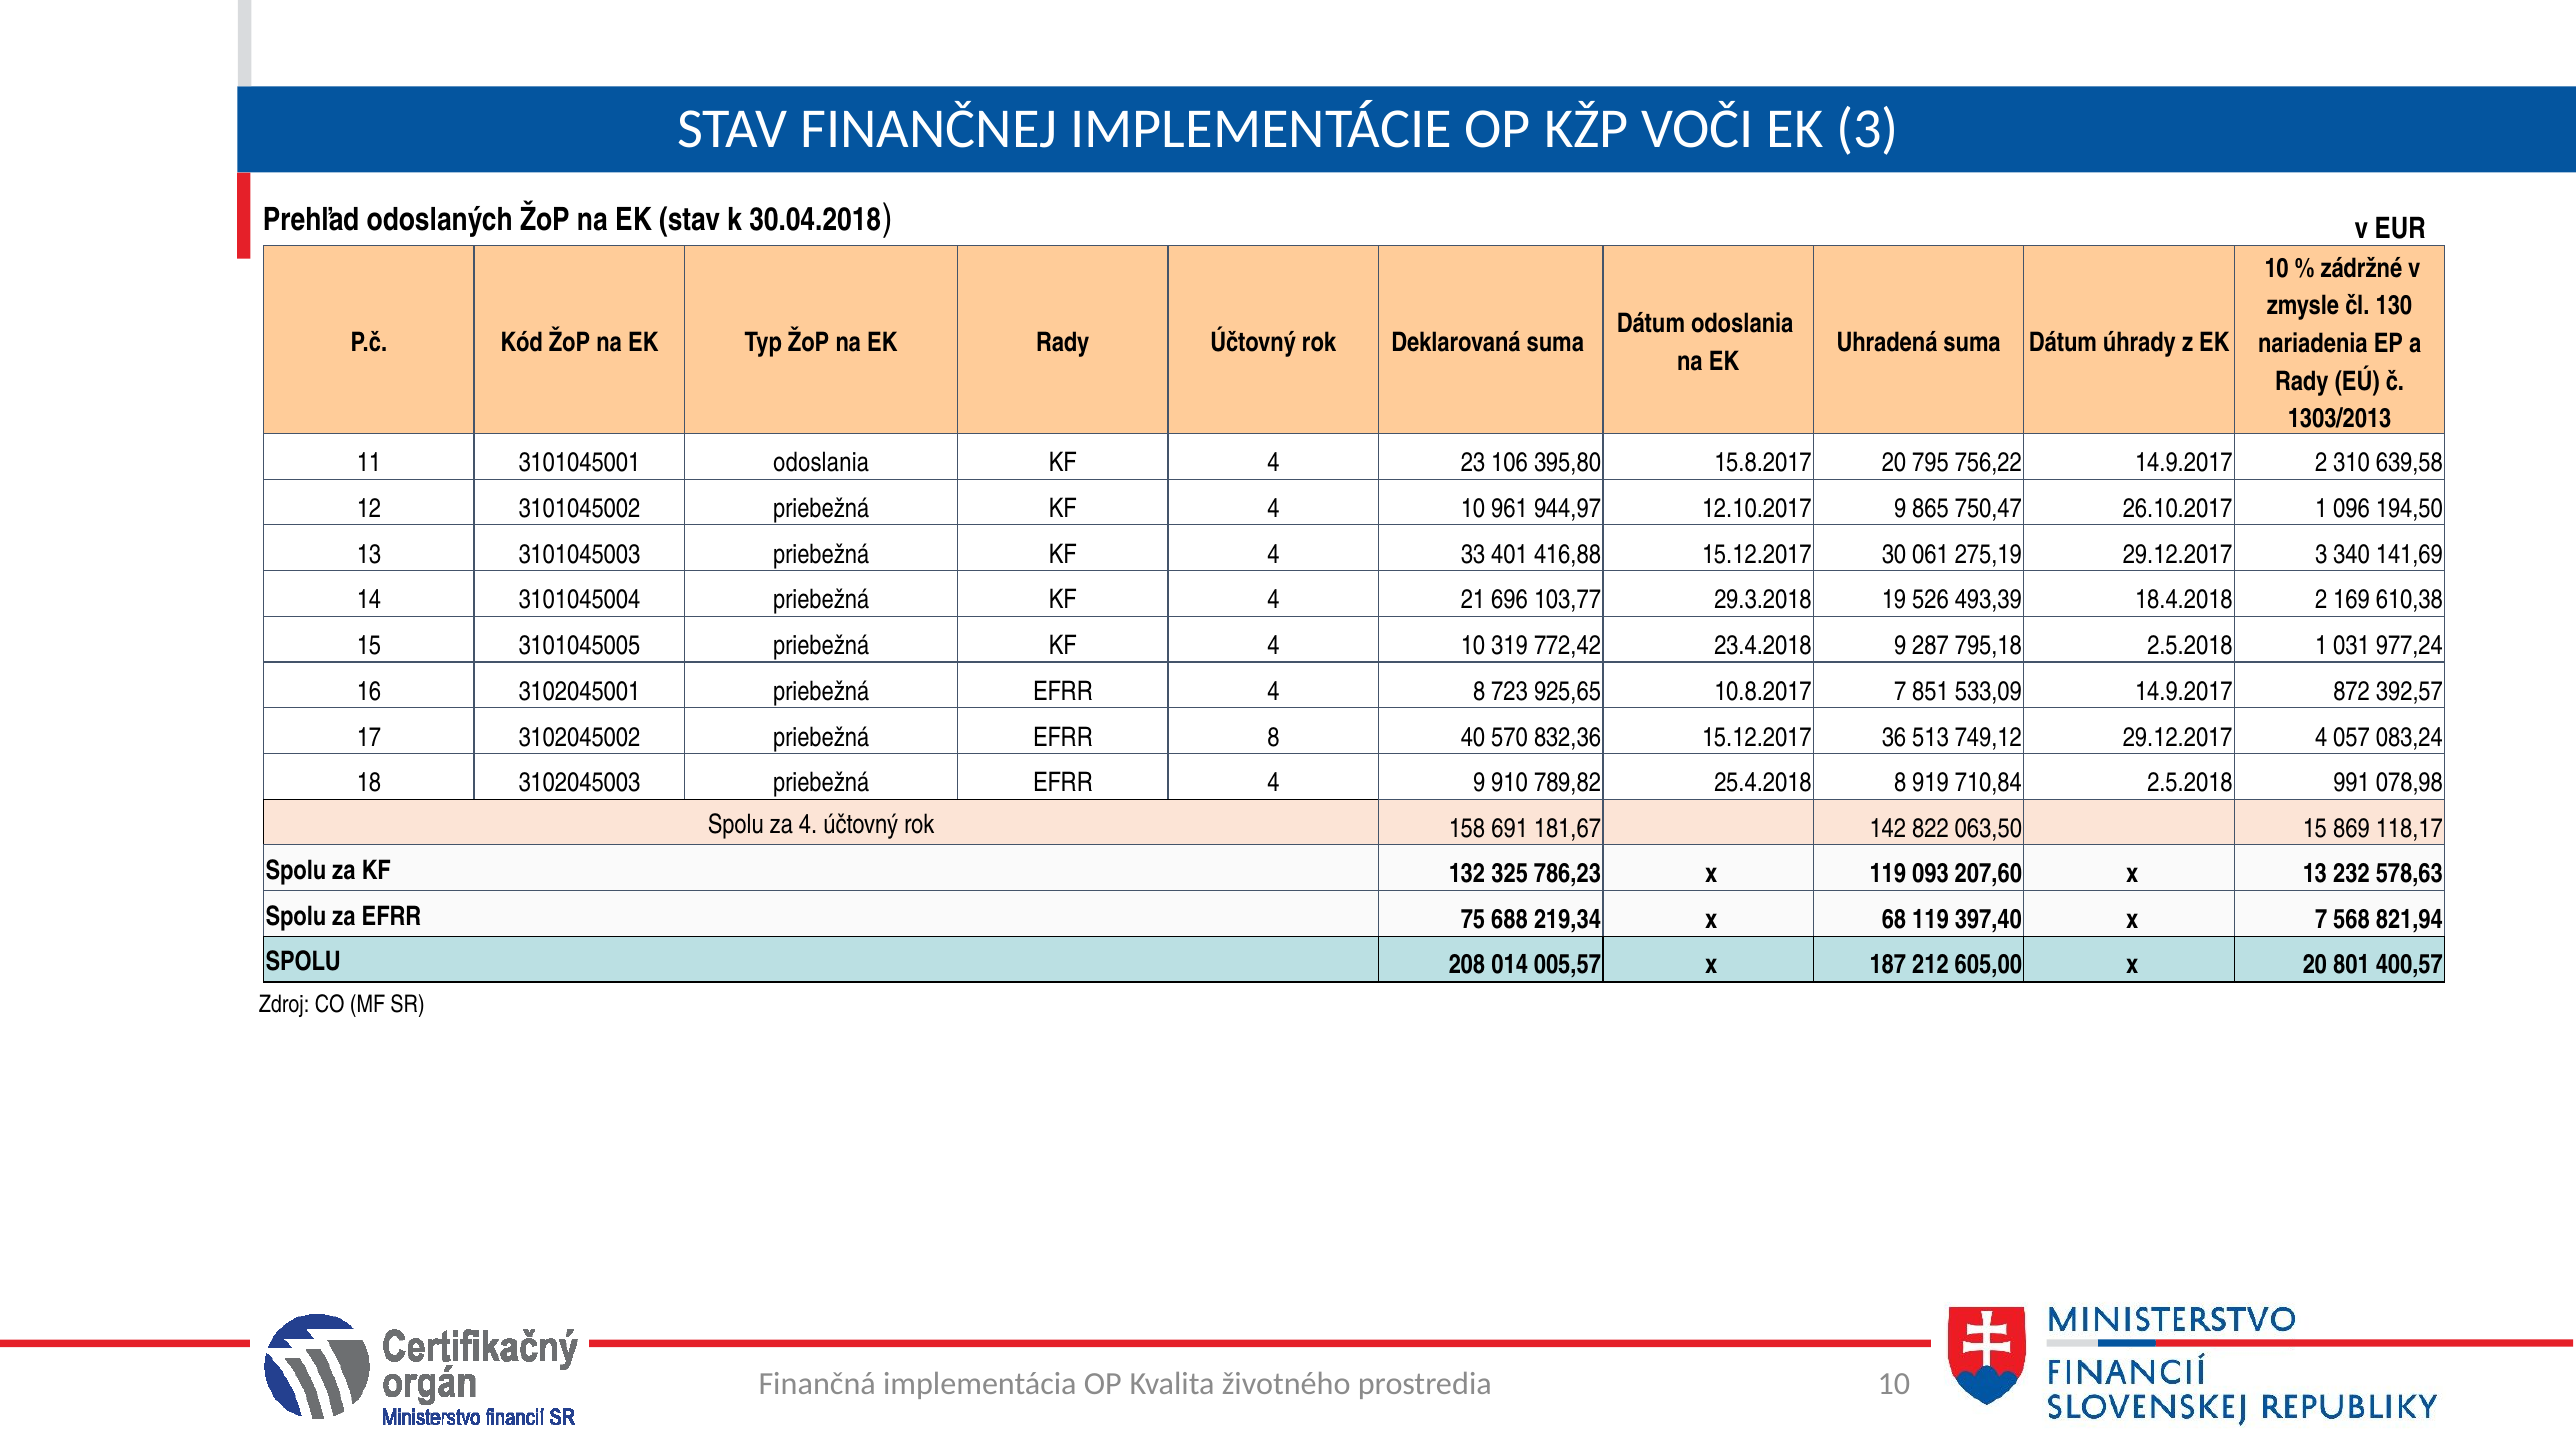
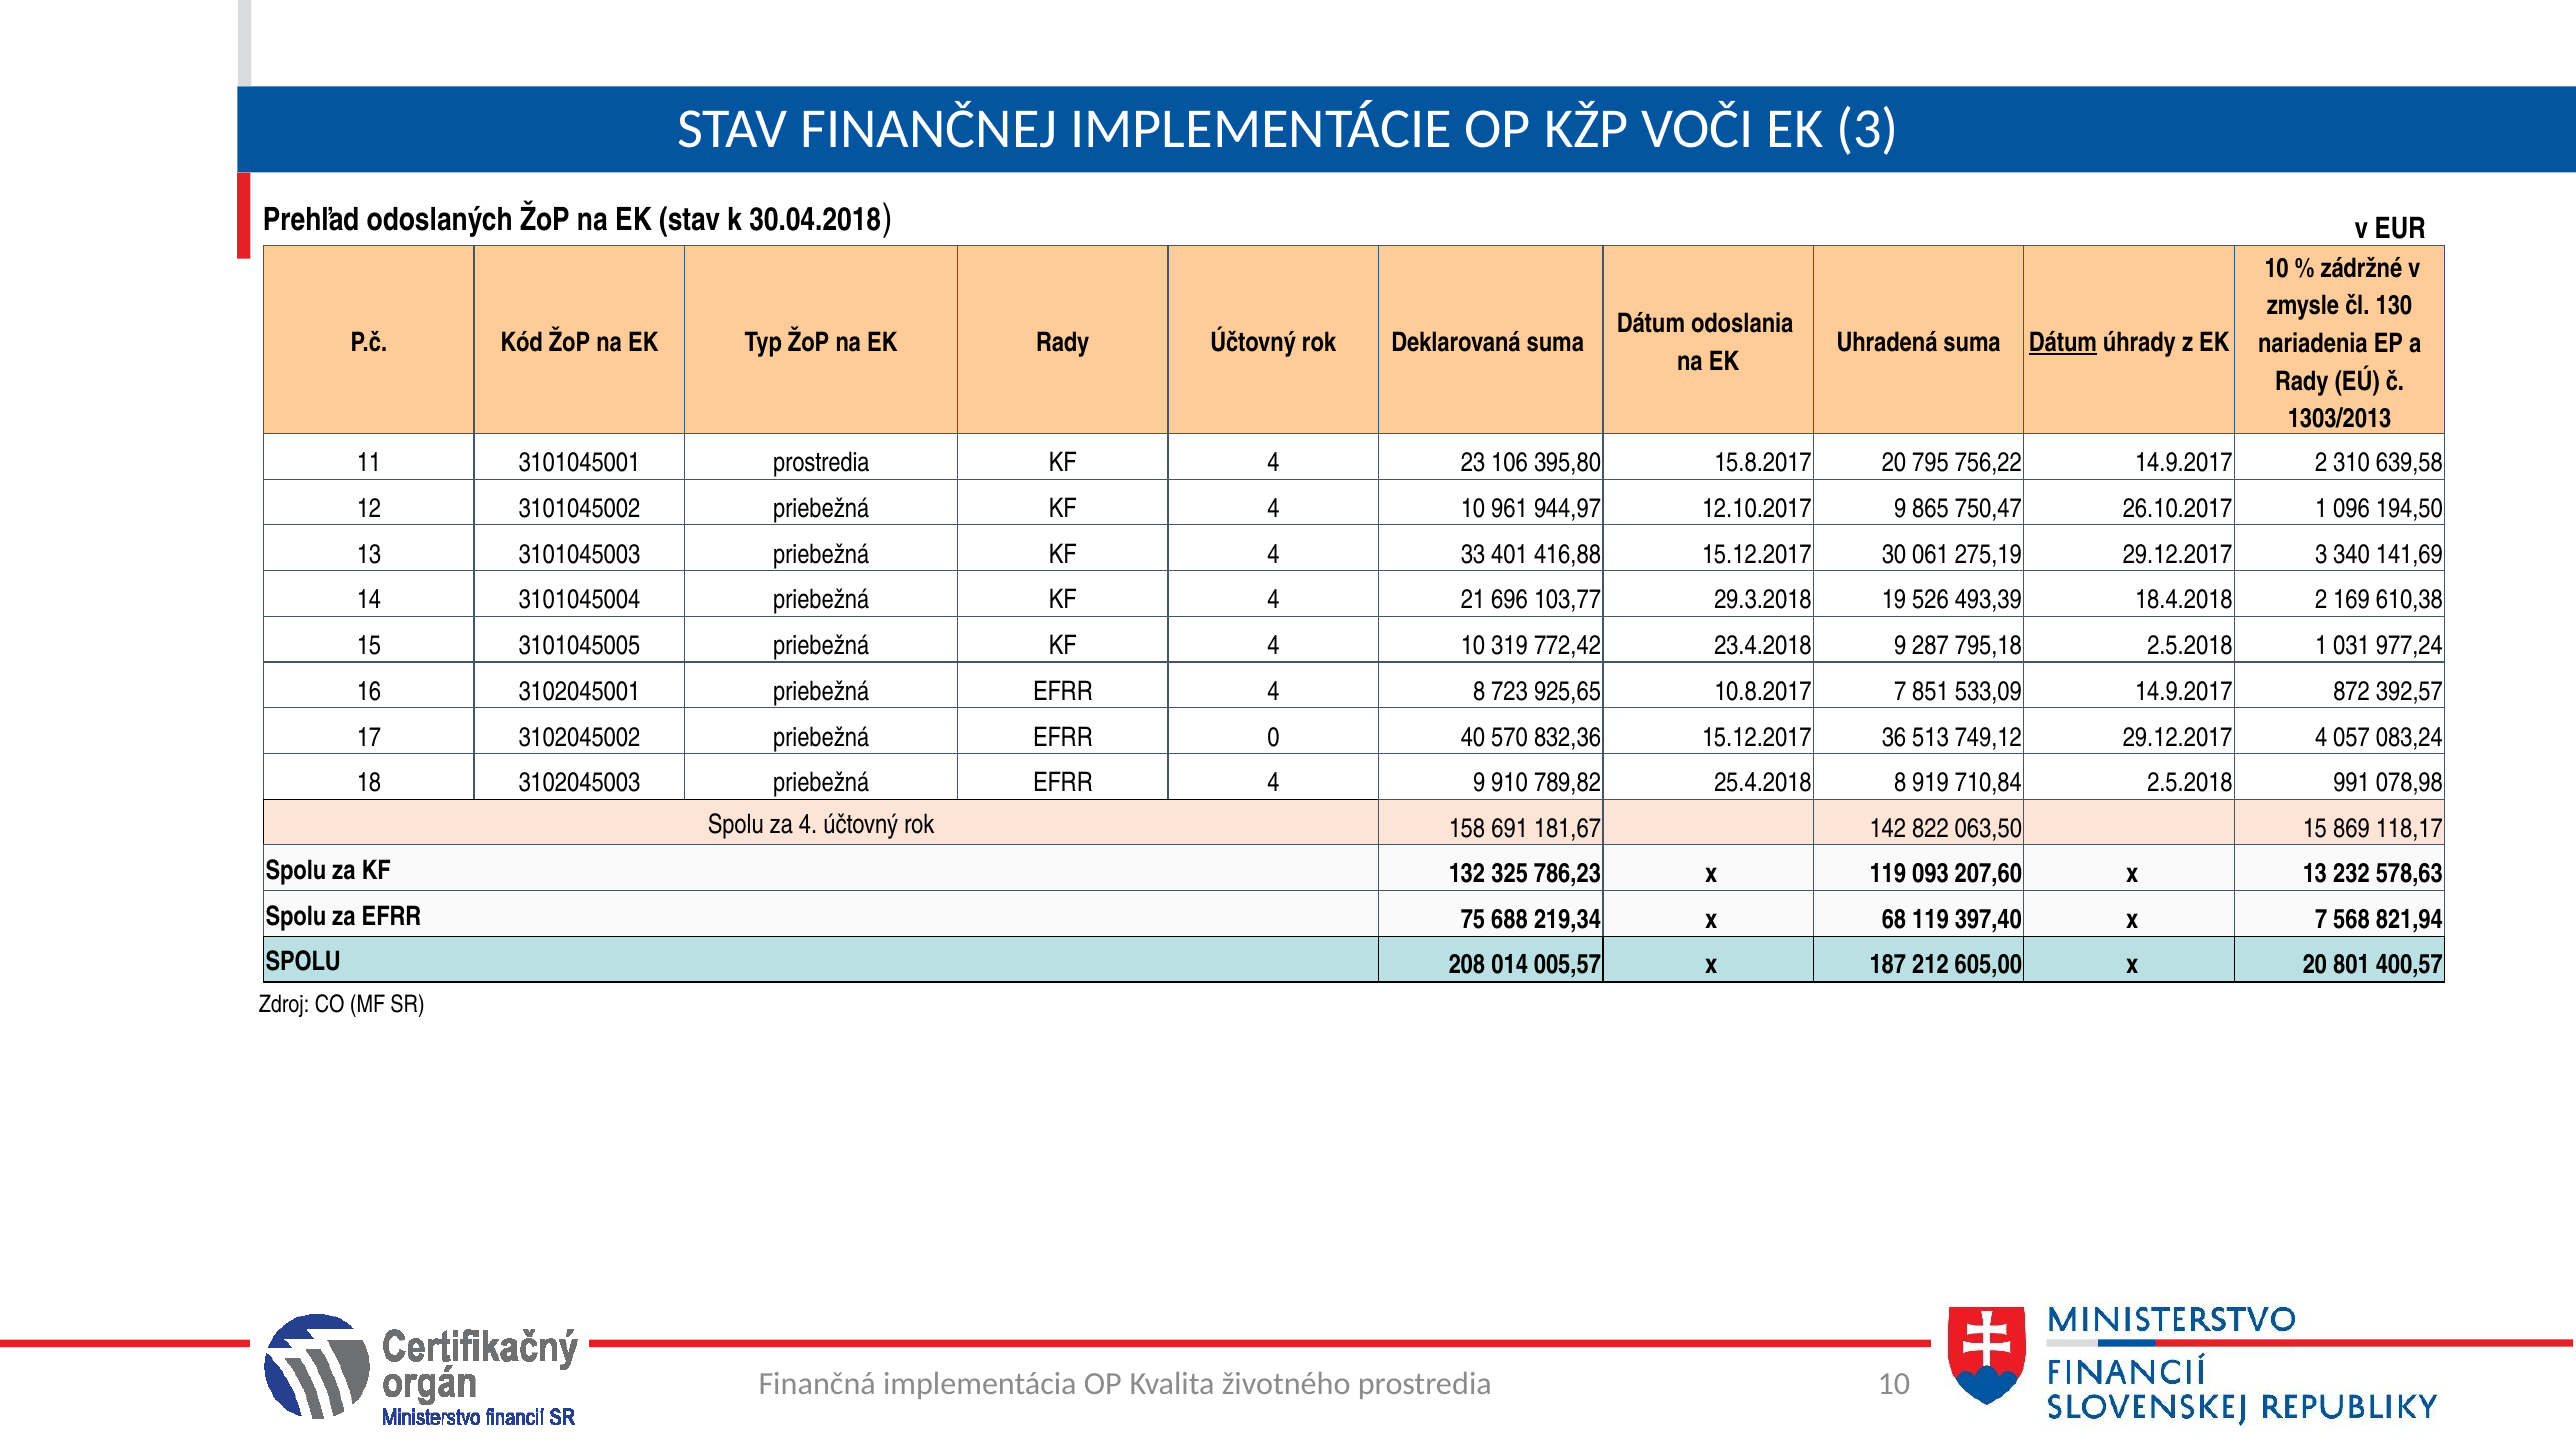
Dátum at (2063, 342) underline: none -> present
3101045001 odoslania: odoslania -> prostredia
EFRR 8: 8 -> 0
